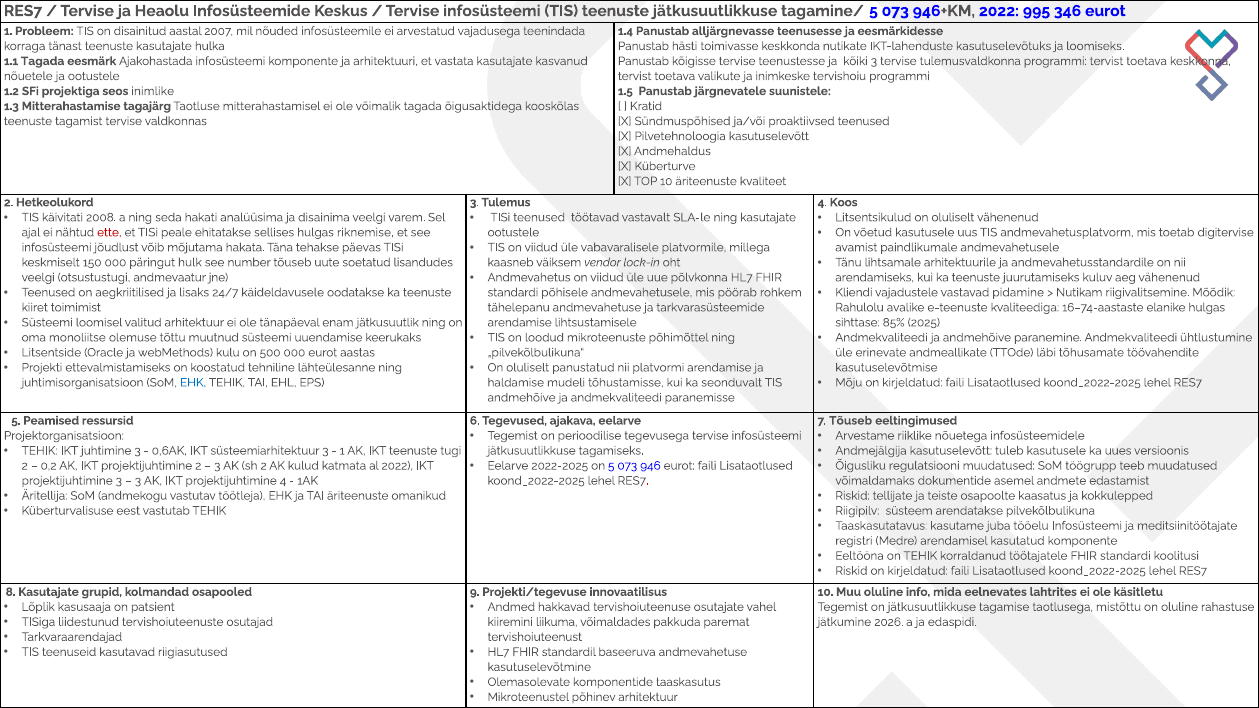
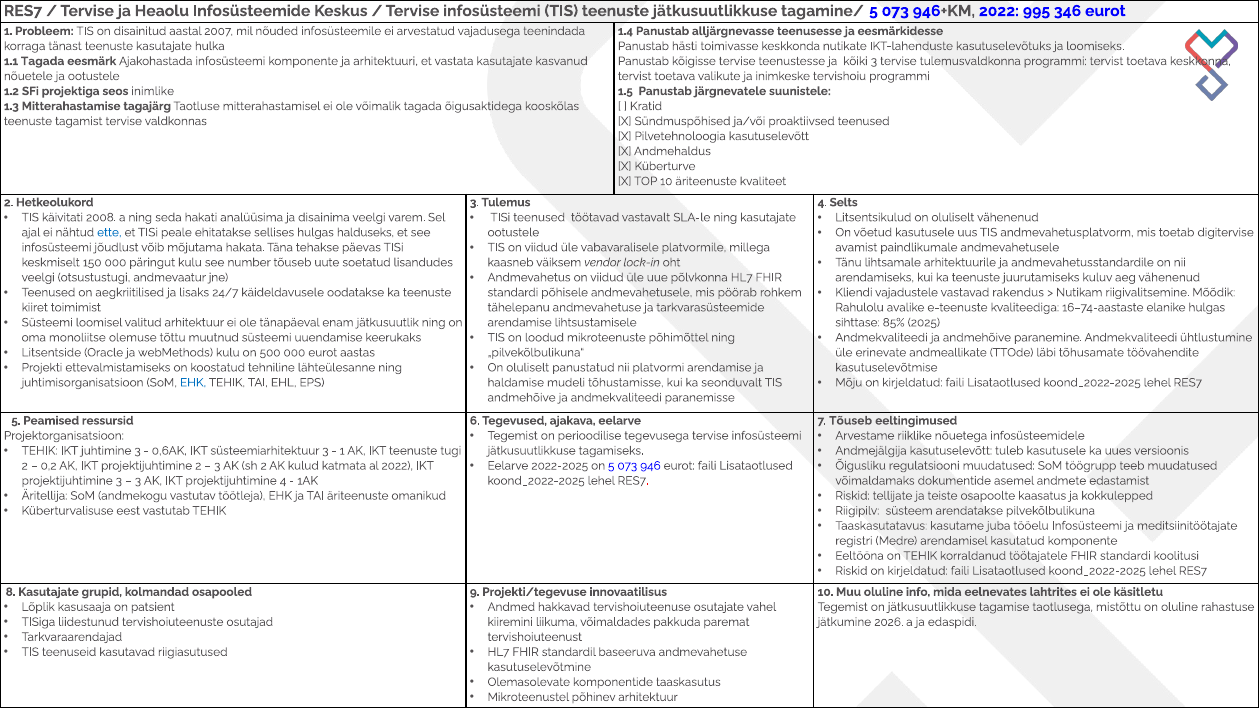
Koos: Koos -> Selts
ette colour: red -> blue
riknemise: riknemise -> halduseks
päringut hulk: hulk -> kulu
pidamine: pidamine -> rakendus
